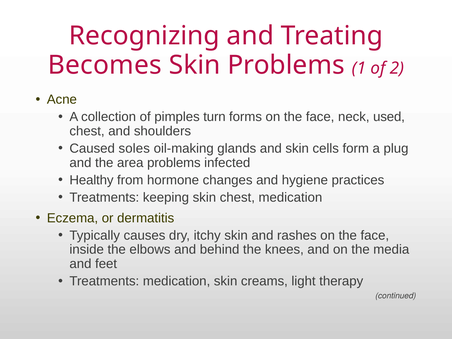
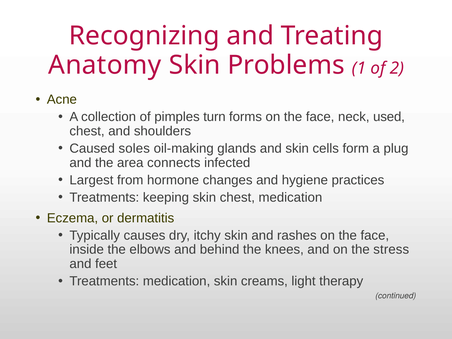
Becomes: Becomes -> Anatomy
area problems: problems -> connects
Healthy: Healthy -> Largest
media: media -> stress
